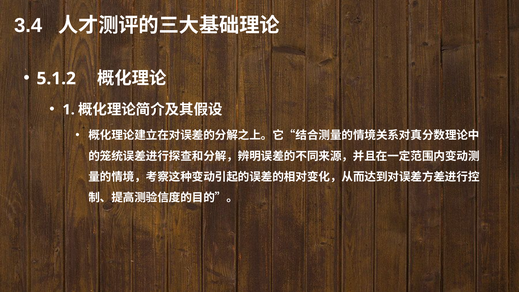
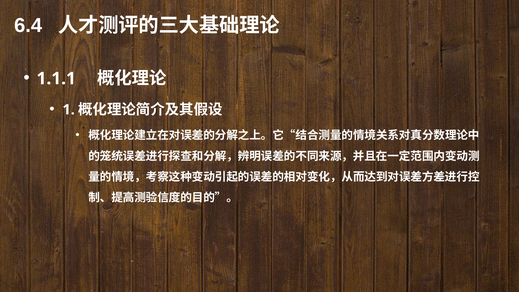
3.4: 3.4 -> 6.4
5.1.2: 5.1.2 -> 1.1.1
